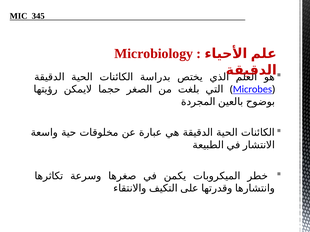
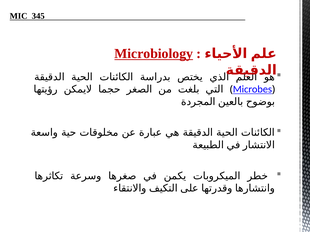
Microbiology underline: none -> present
